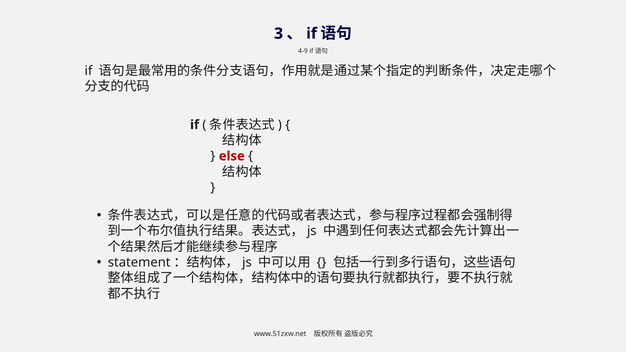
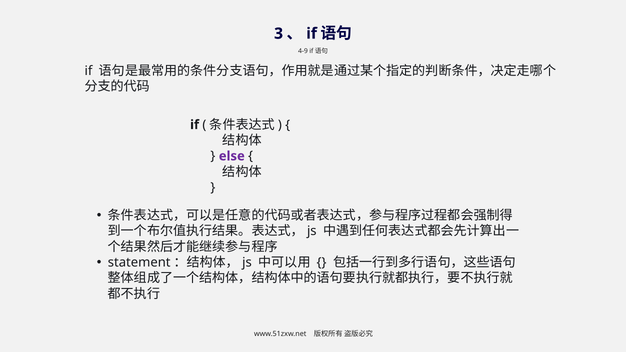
else colour: red -> purple
